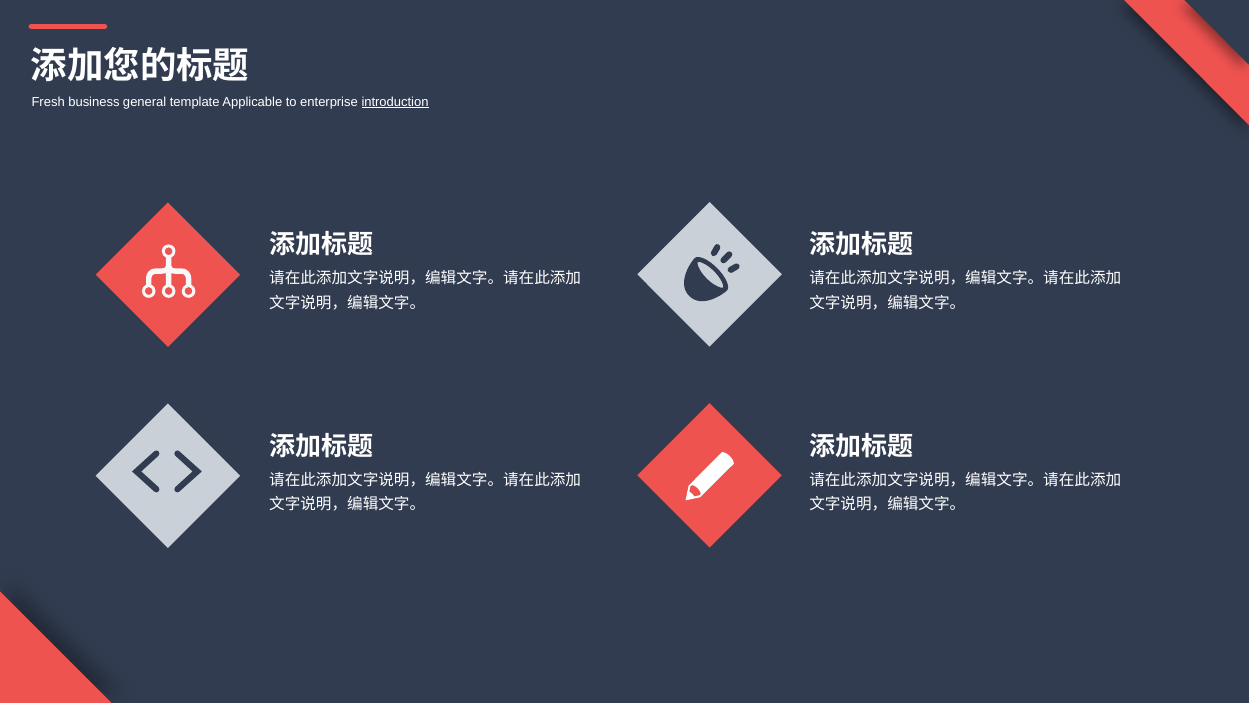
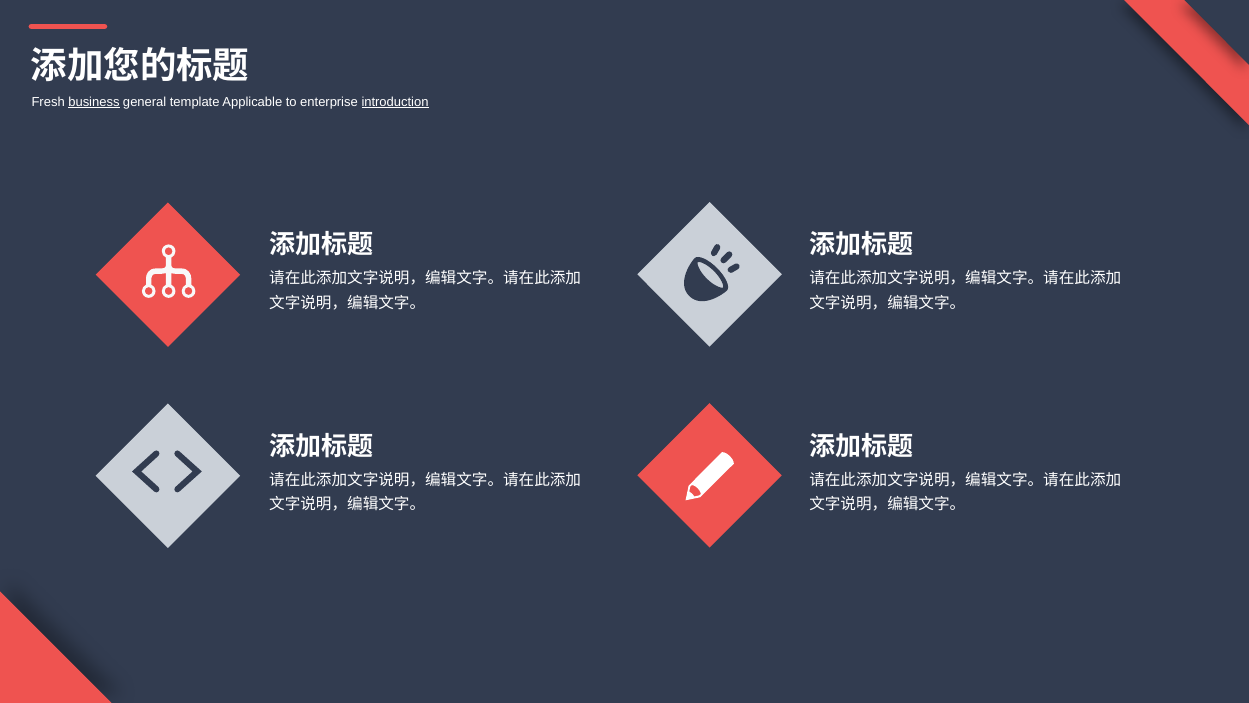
business underline: none -> present
